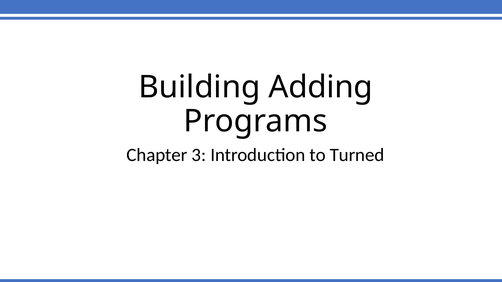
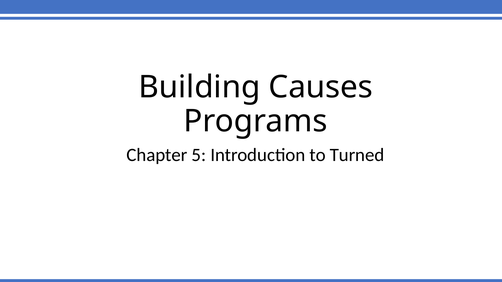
Adding: Adding -> Causes
3: 3 -> 5
